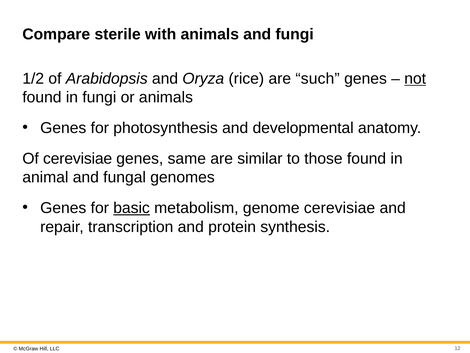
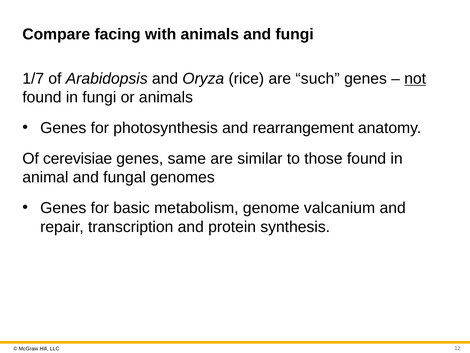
sterile: sterile -> facing
1/2: 1/2 -> 1/7
developmental: developmental -> rearrangement
basic underline: present -> none
genome cerevisiae: cerevisiae -> valcanium
